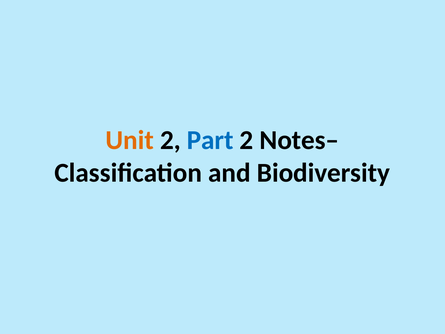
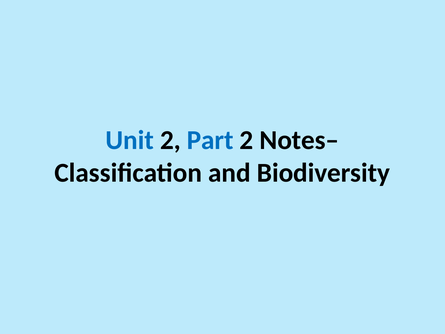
Unit colour: orange -> blue
